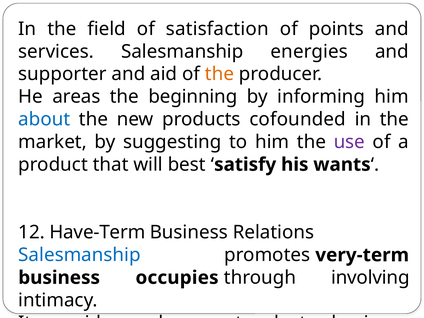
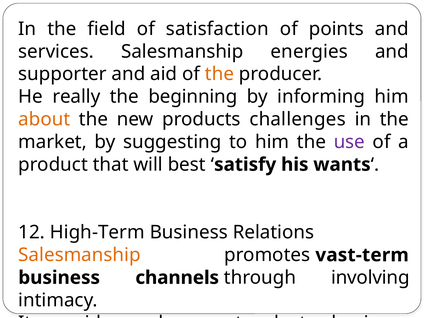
areas: areas -> really
about colour: blue -> orange
cofounded: cofounded -> challenges
Have-Term: Have-Term -> High-Term
Salesmanship at (79, 255) colour: blue -> orange
very-term: very-term -> vast-term
occupies: occupies -> channels
